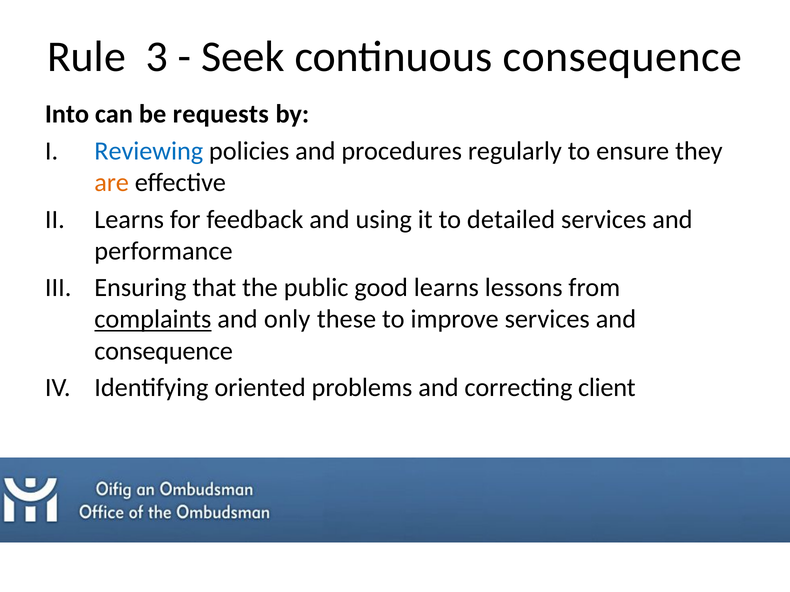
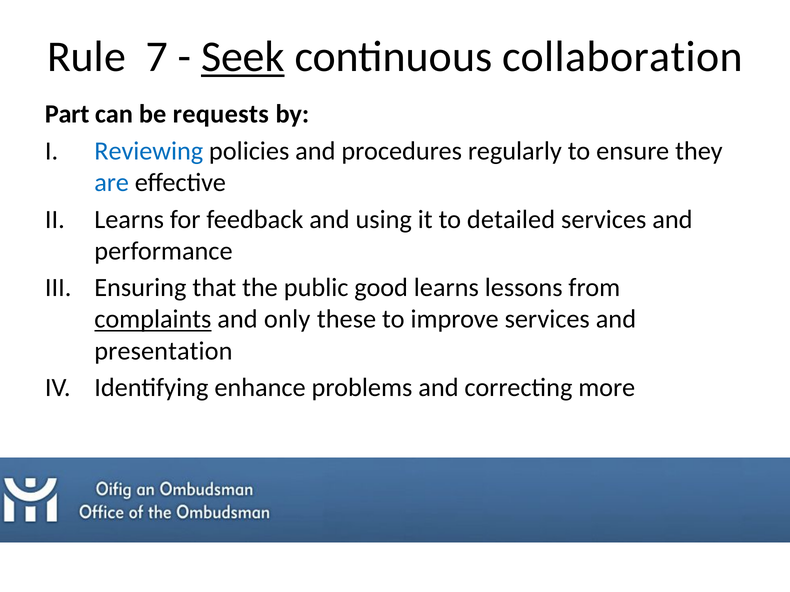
3: 3 -> 7
Seek underline: none -> present
continuous consequence: consequence -> collaboration
Into: Into -> Part
are colour: orange -> blue
consequence at (164, 351): consequence -> presentation
oriented: oriented -> enhance
client: client -> more
